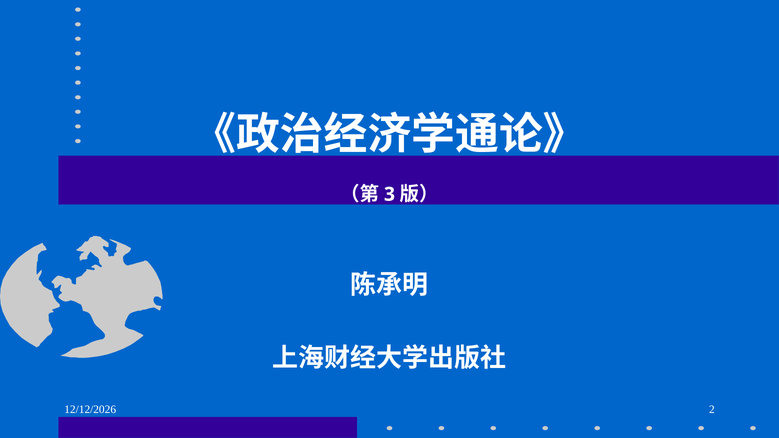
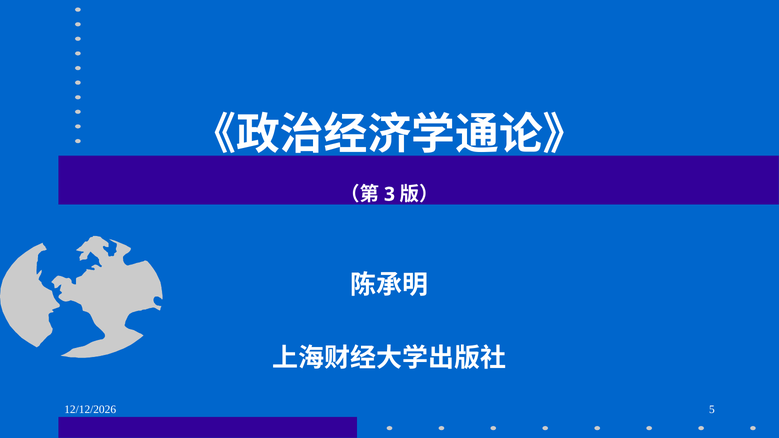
2: 2 -> 5
